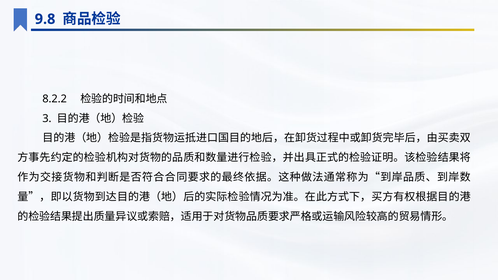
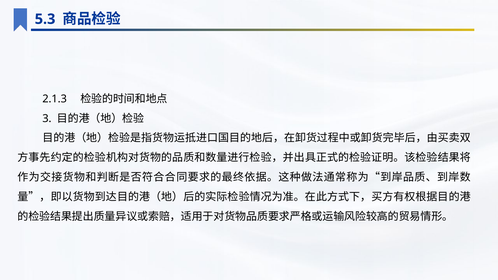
9.8: 9.8 -> 5.3
8.2.2: 8.2.2 -> 2.1.3
